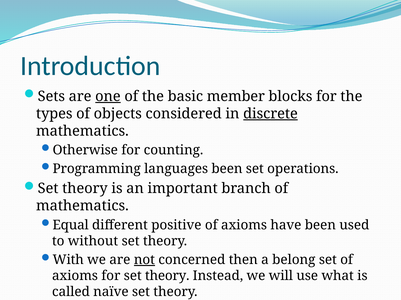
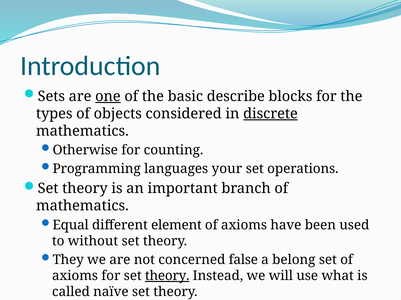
member: member -> describe
languages been: been -> your
positive: positive -> element
With: With -> They
not underline: present -> none
then: then -> false
theory at (167, 276) underline: none -> present
